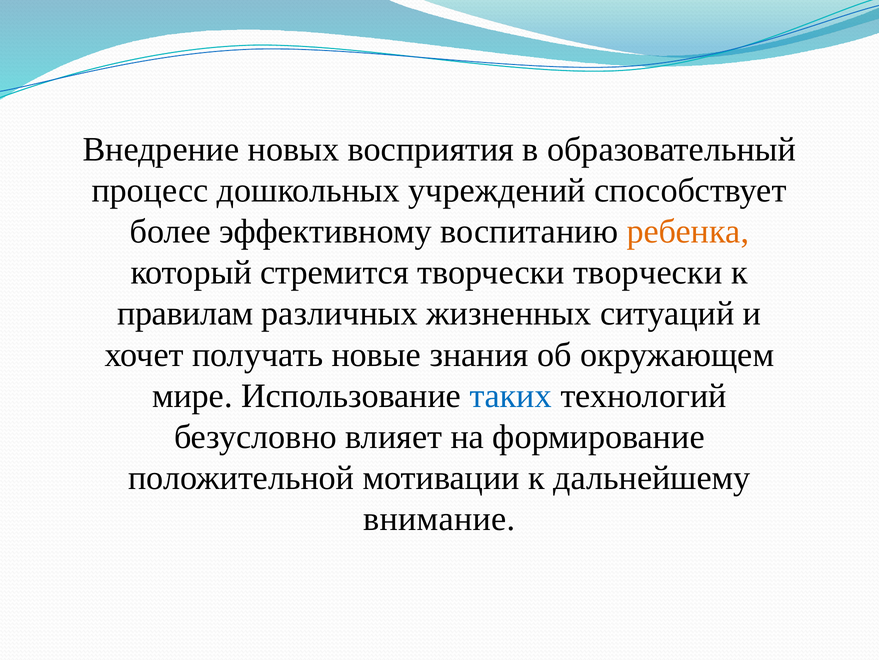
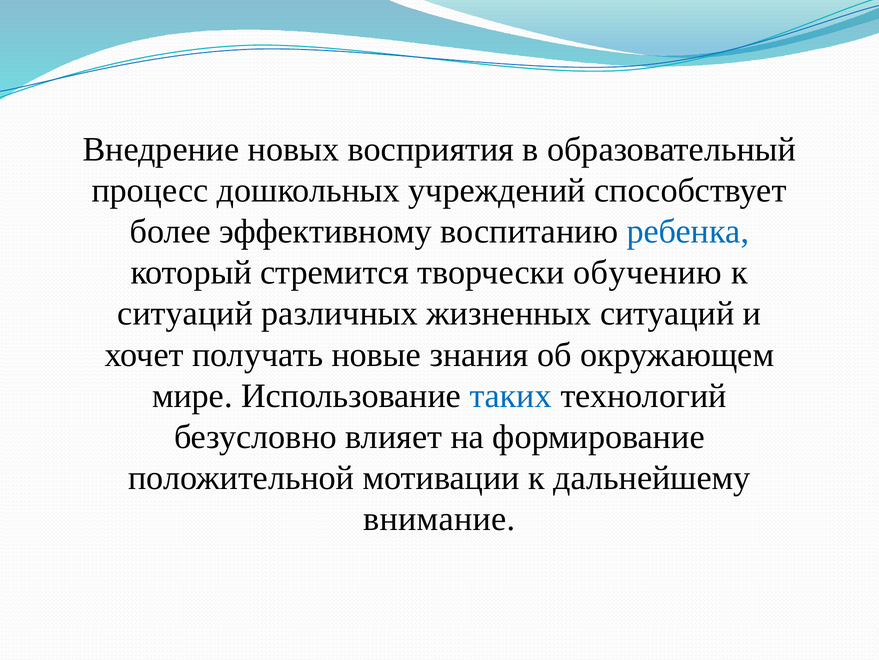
ребенка colour: orange -> blue
творчески творчески: творчески -> обучению
правилам at (185, 313): правилам -> ситуаций
